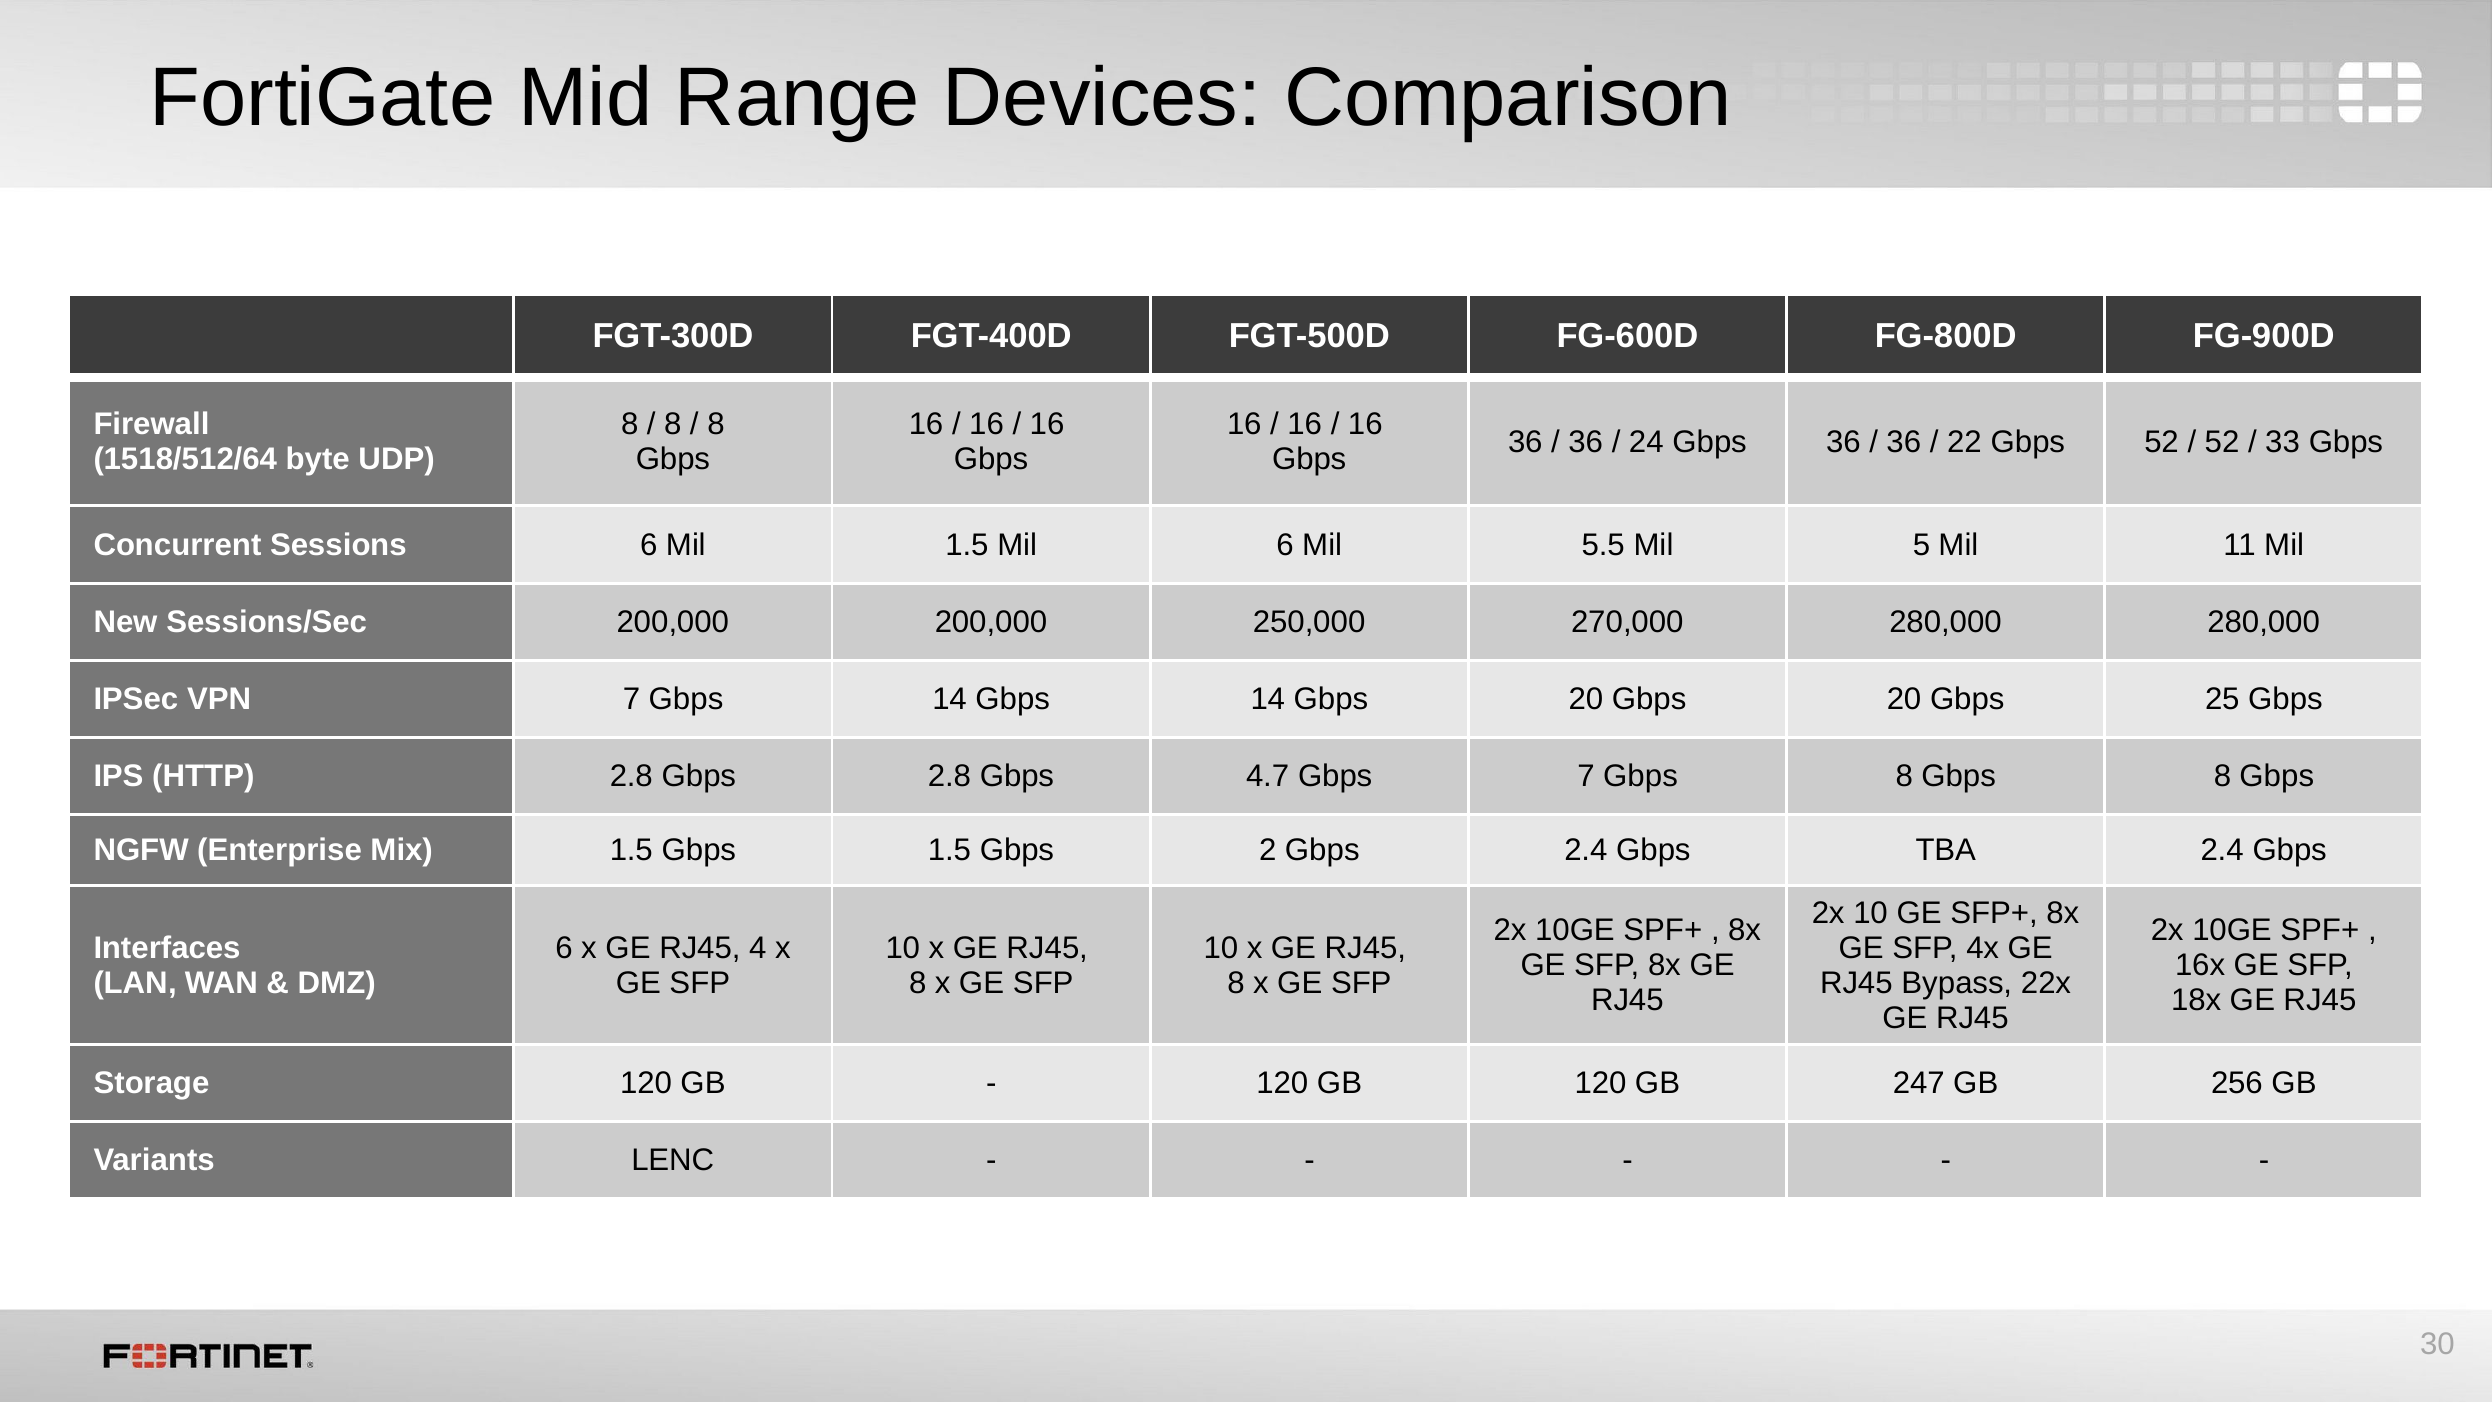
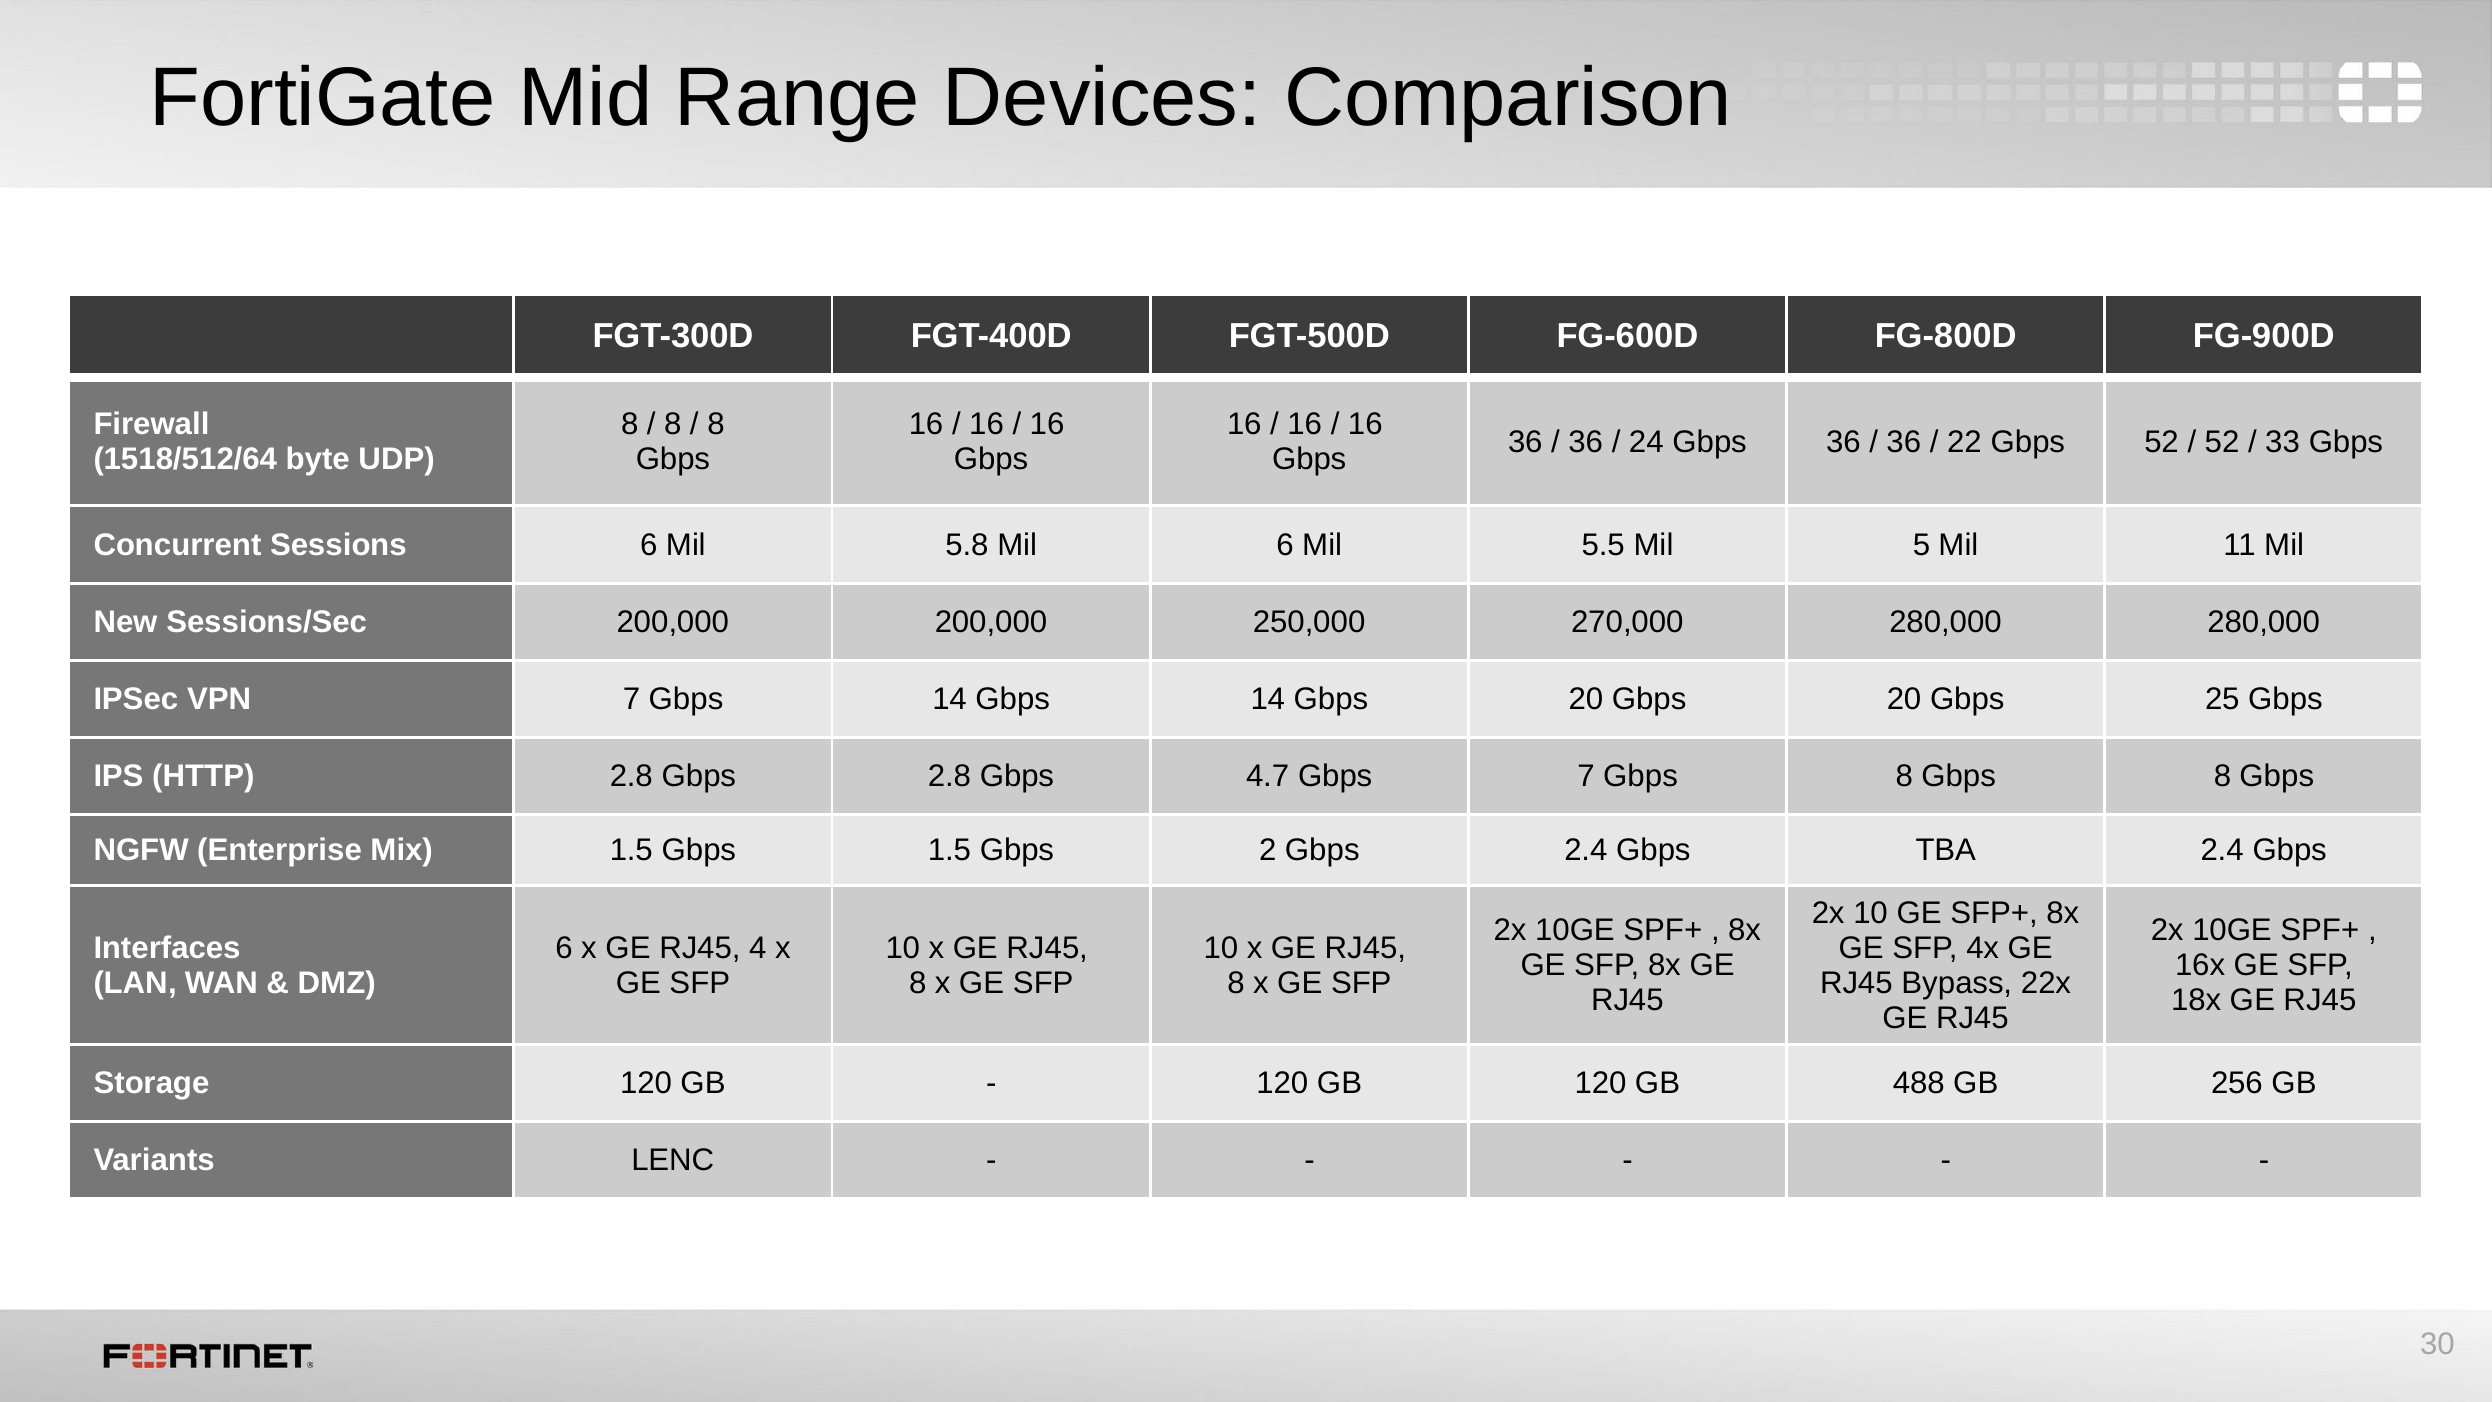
Mil 1.5: 1.5 -> 5.8
247: 247 -> 488
